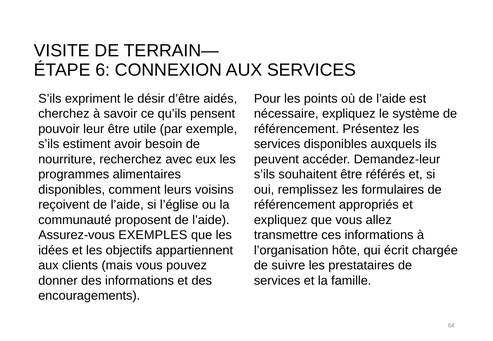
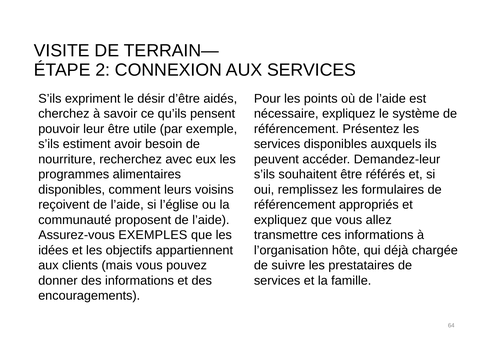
6: 6 -> 2
écrit: écrit -> déjà
